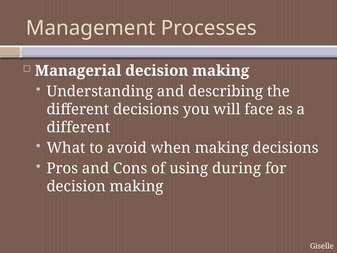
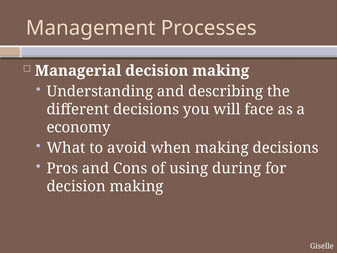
different at (78, 127): different -> economy
